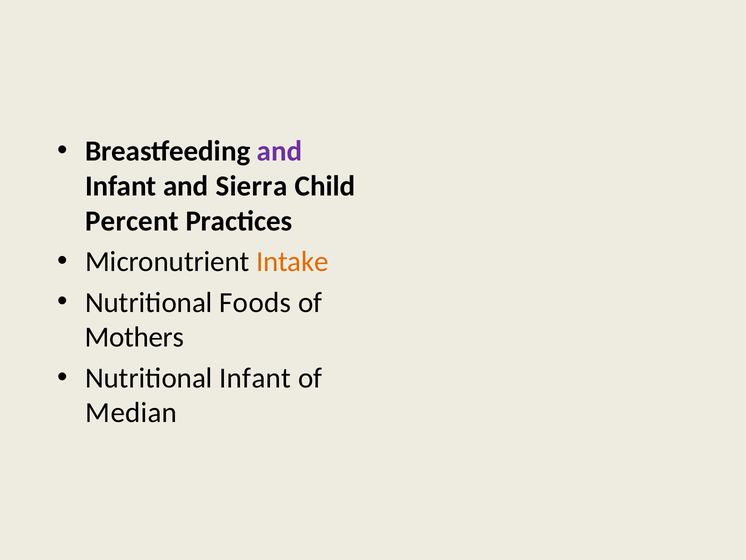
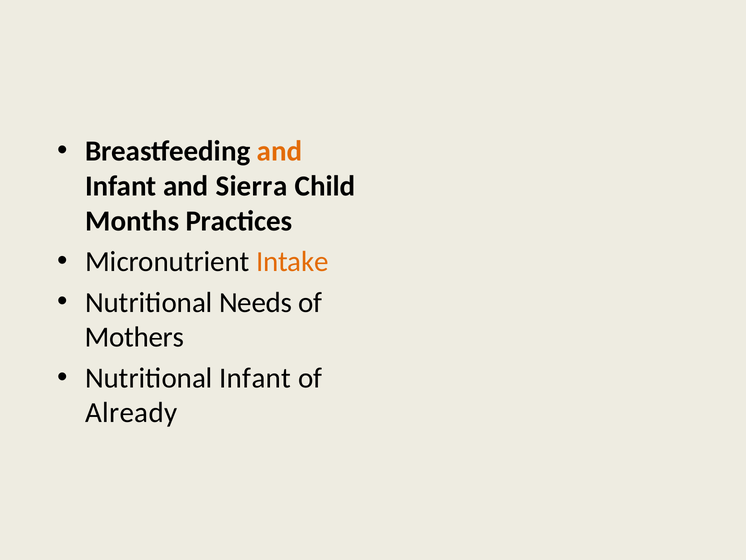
and at (280, 151) colour: purple -> orange
Percent: Percent -> Months
Foods: Foods -> Needs
Median: Median -> Already
